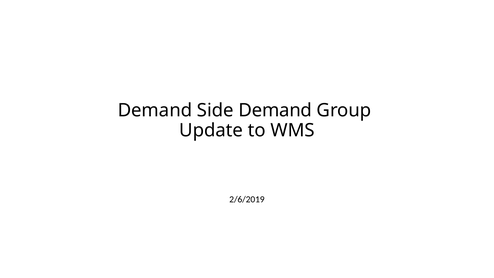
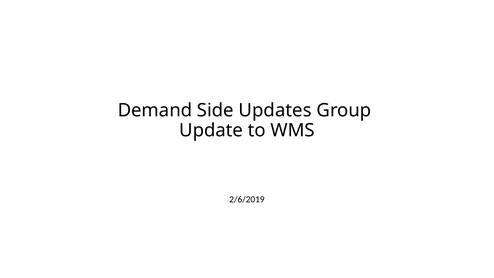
Side Demand: Demand -> Updates
